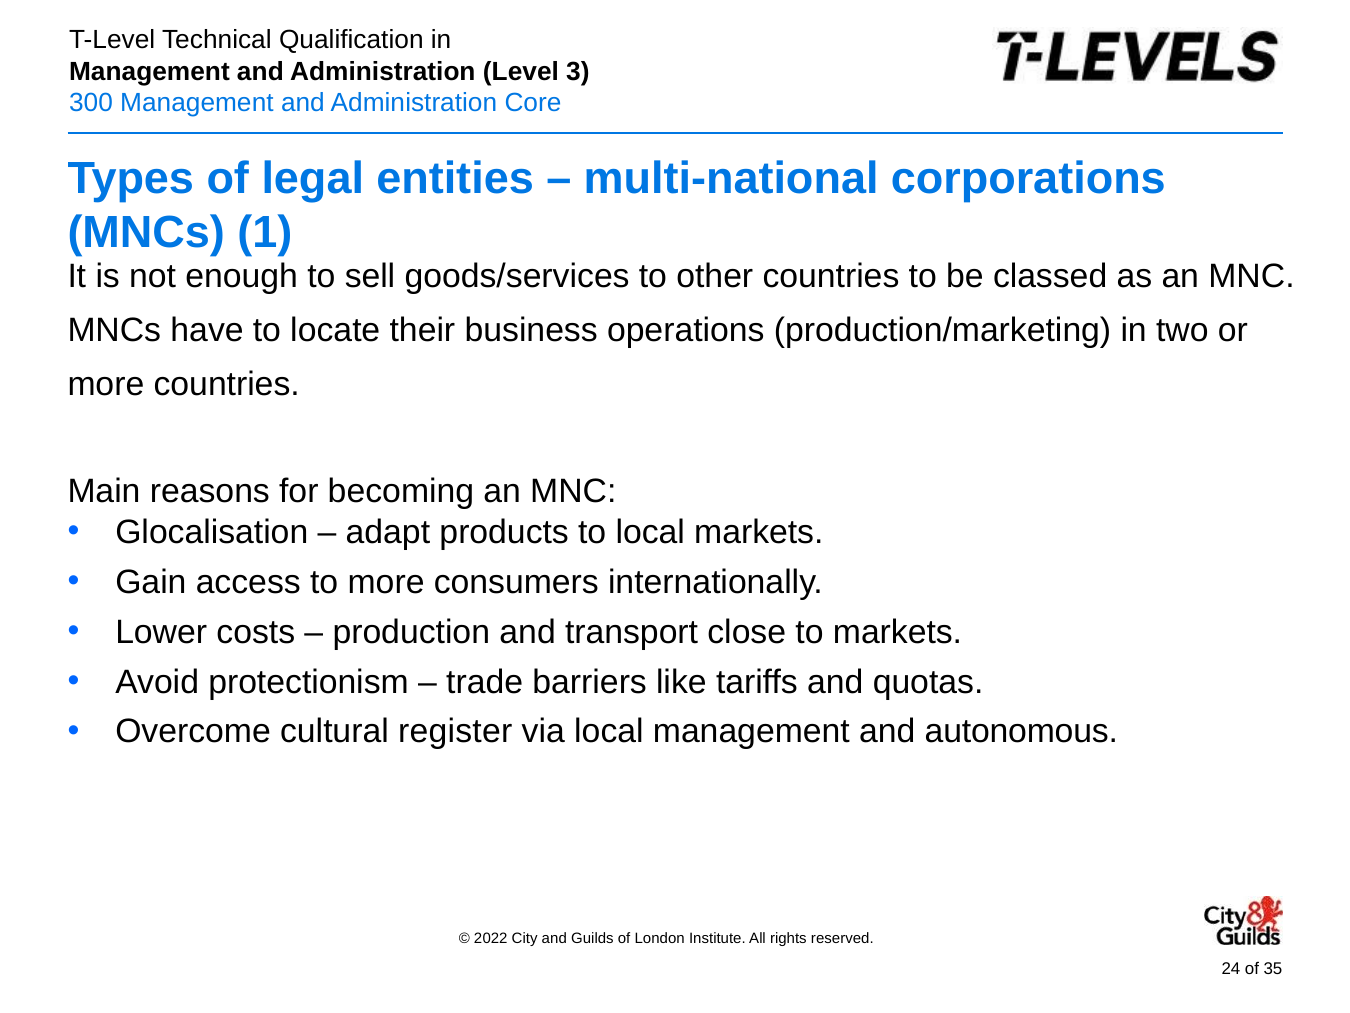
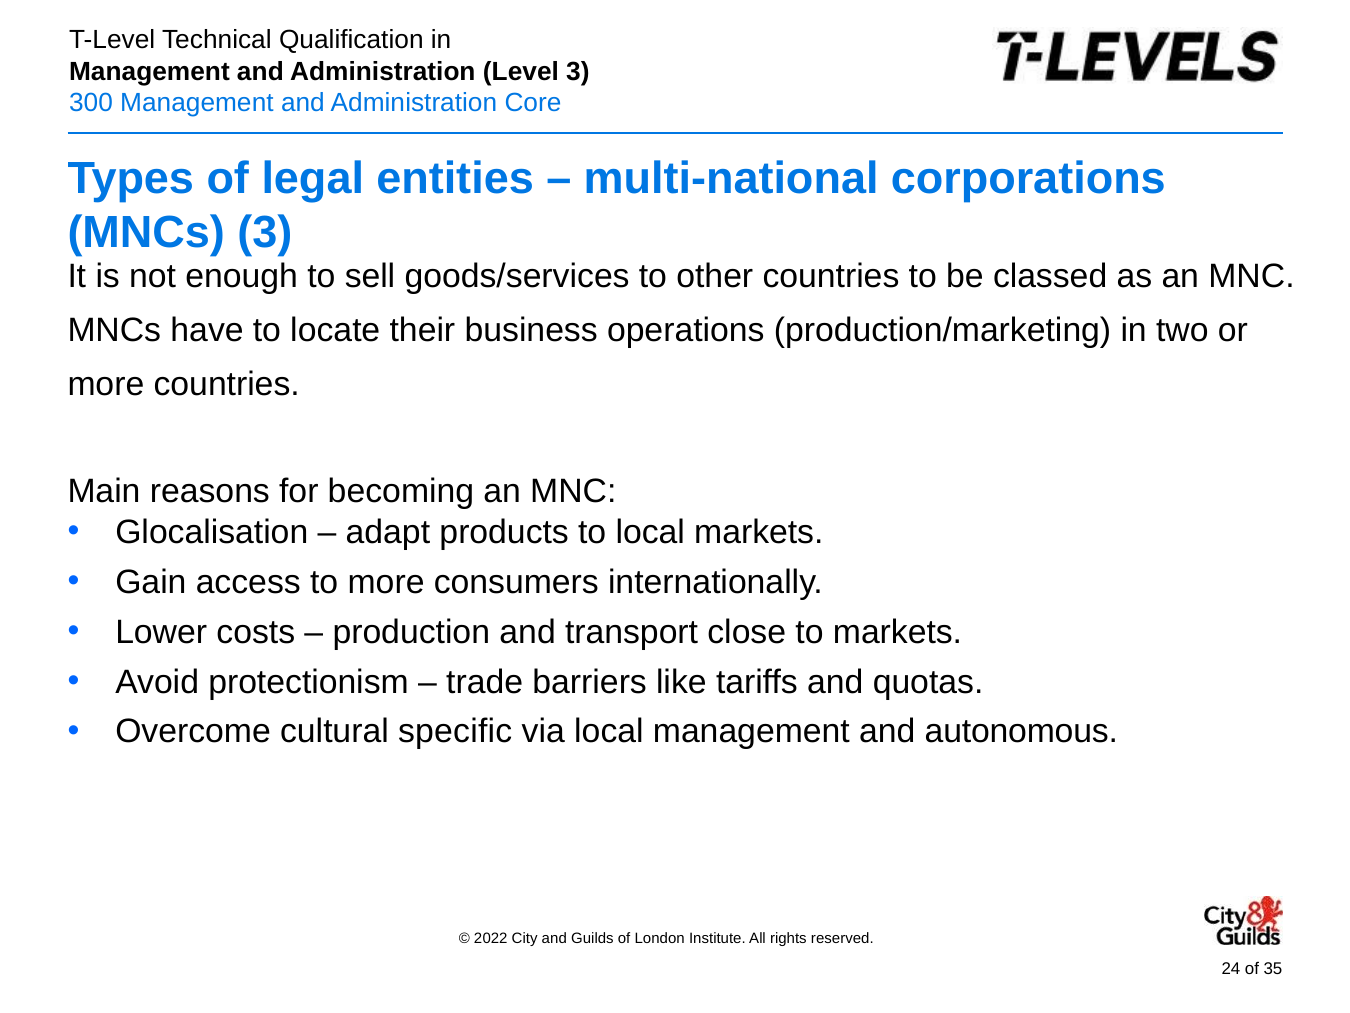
MNCs 1: 1 -> 3
register: register -> specific
